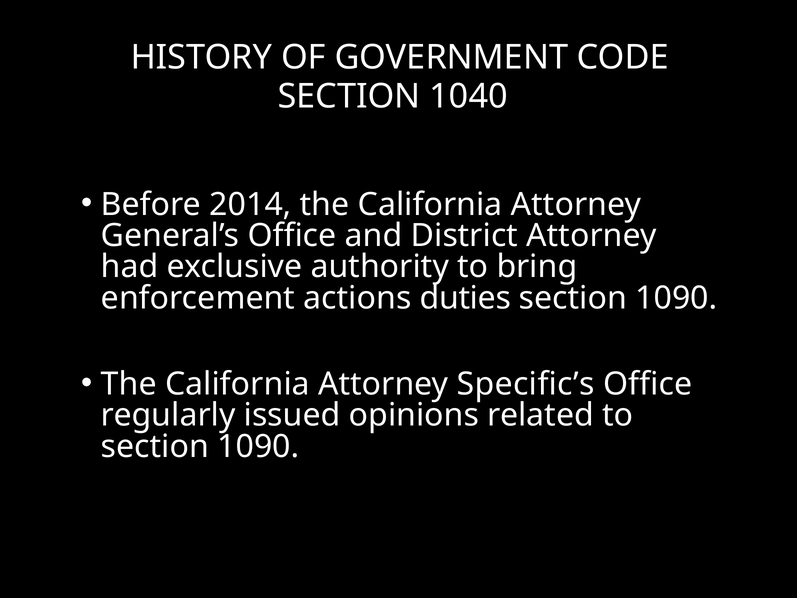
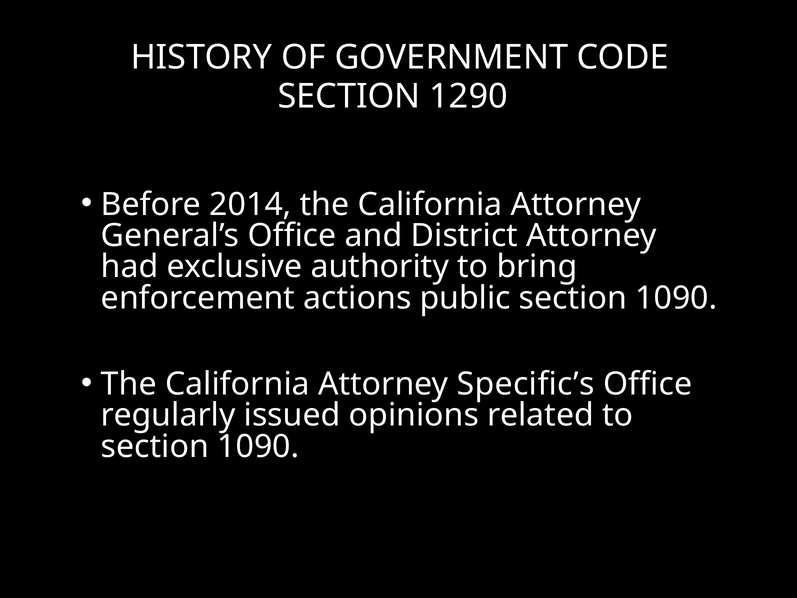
1040: 1040 -> 1290
duties: duties -> public
